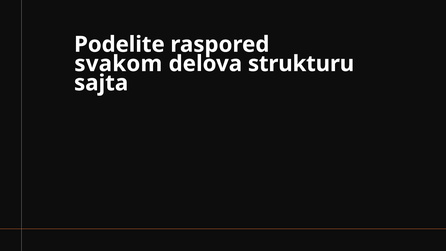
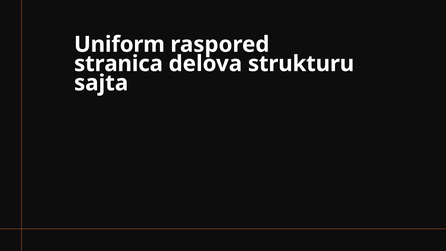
Podelite: Podelite -> Uniform
svakom: svakom -> stranica
